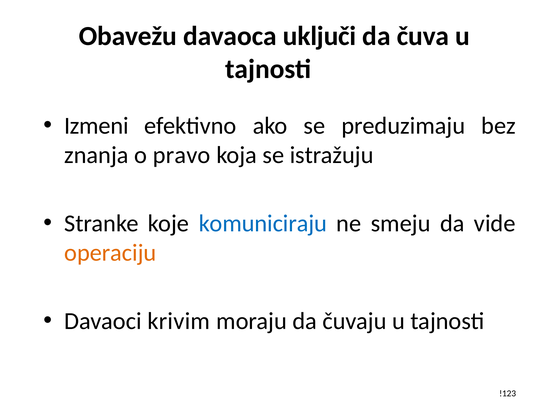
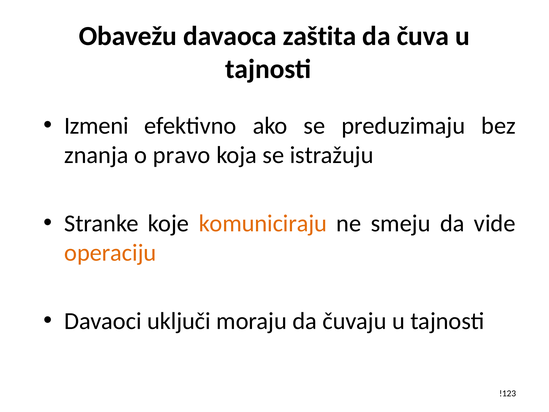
uključi: uključi -> zaštita
komuniciraju colour: blue -> orange
krivim: krivim -> uključi
